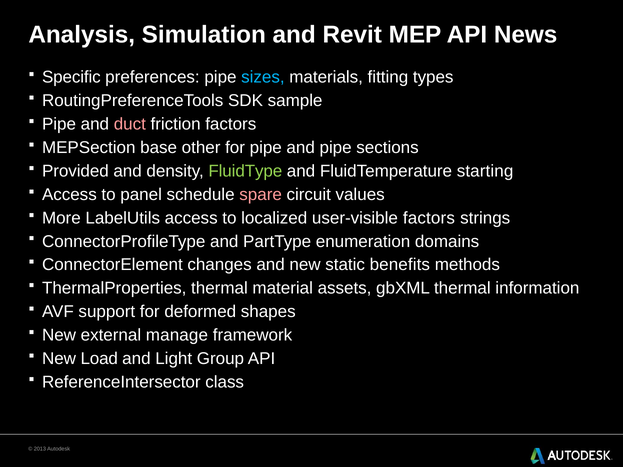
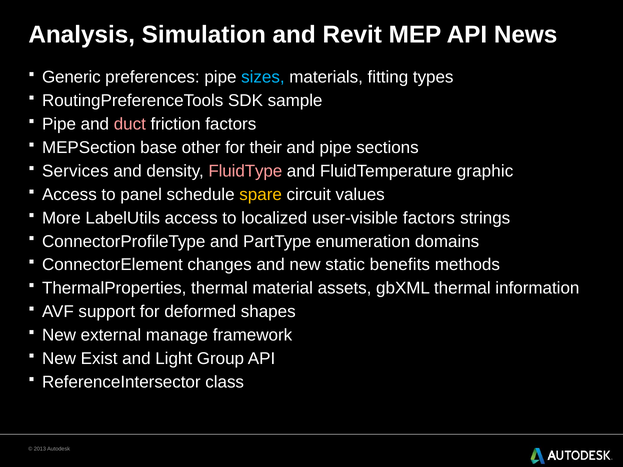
Specific: Specific -> Generic
for pipe: pipe -> their
Provided: Provided -> Services
FluidType colour: light green -> pink
starting: starting -> graphic
spare colour: pink -> yellow
Load: Load -> Exist
